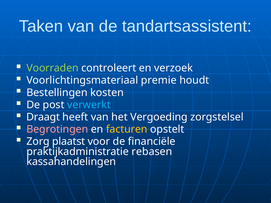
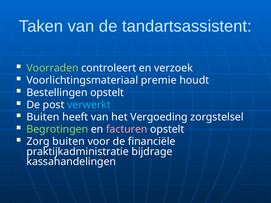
Bestellingen kosten: kosten -> opstelt
Draagt at (43, 117): Draagt -> Buiten
Begrotingen colour: pink -> light green
facturen colour: yellow -> pink
Zorg plaatst: plaatst -> buiten
rebasen: rebasen -> bijdrage
